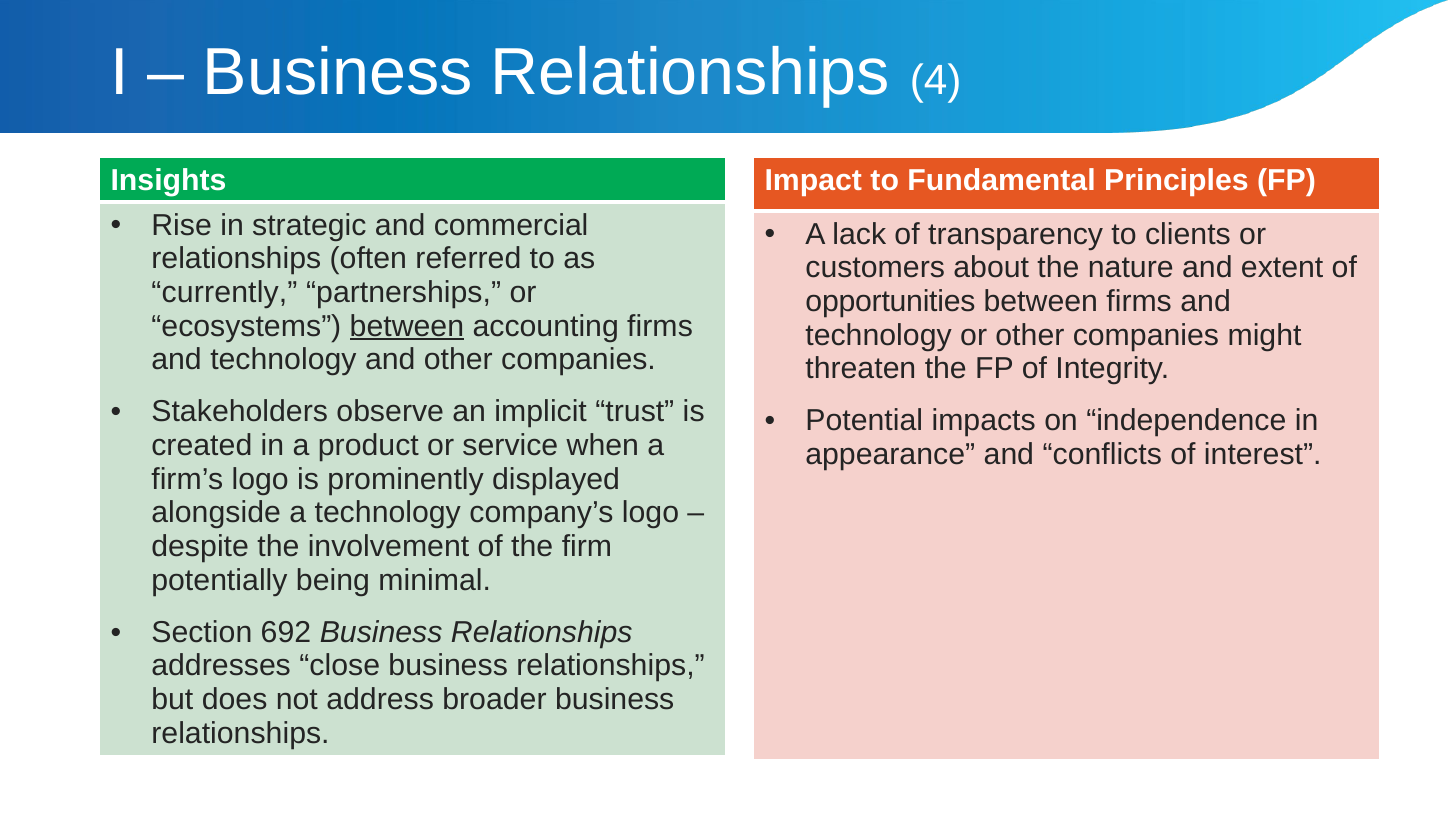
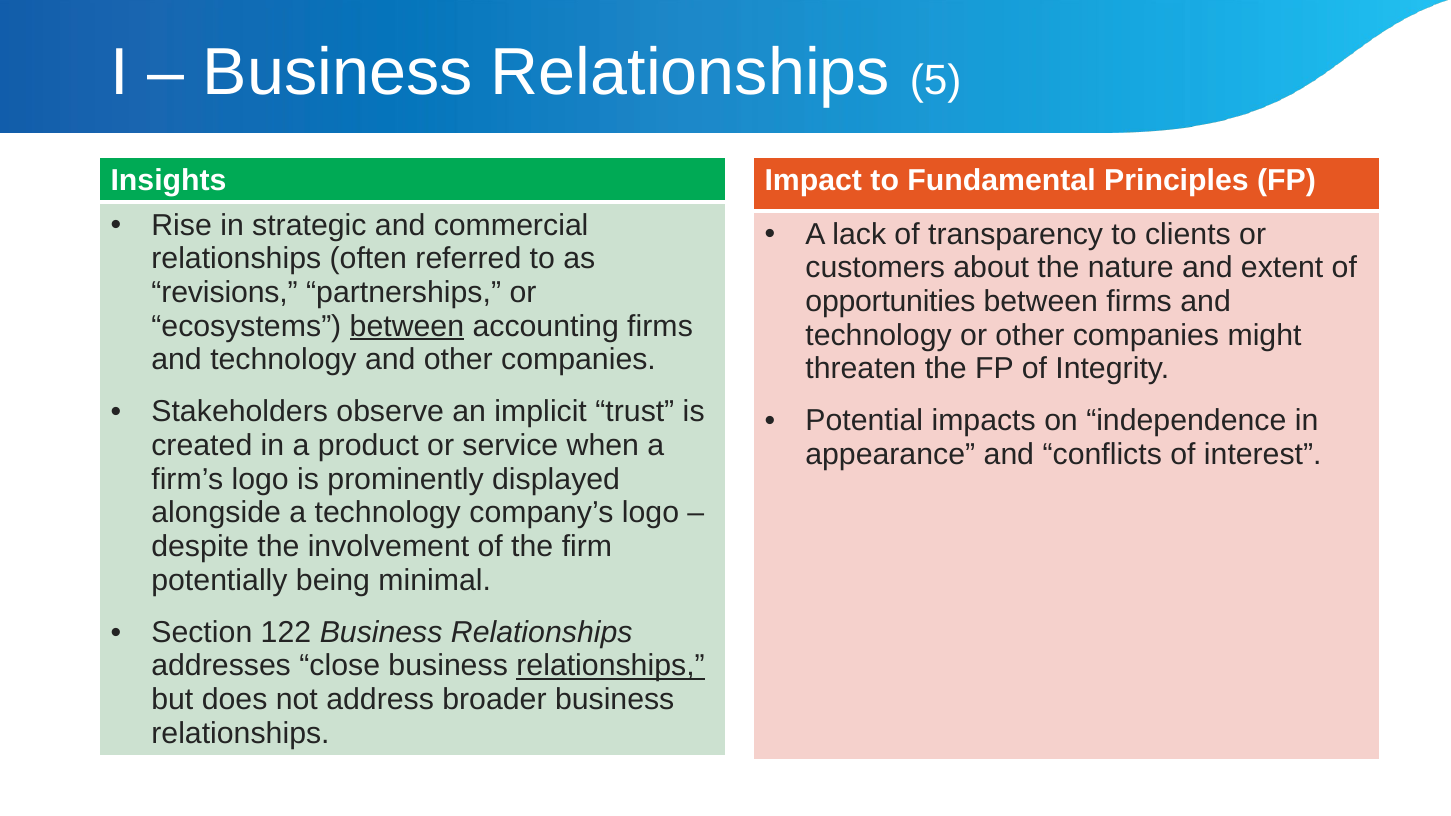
4: 4 -> 5
currently: currently -> revisions
692: 692 -> 122
relationships at (611, 666) underline: none -> present
